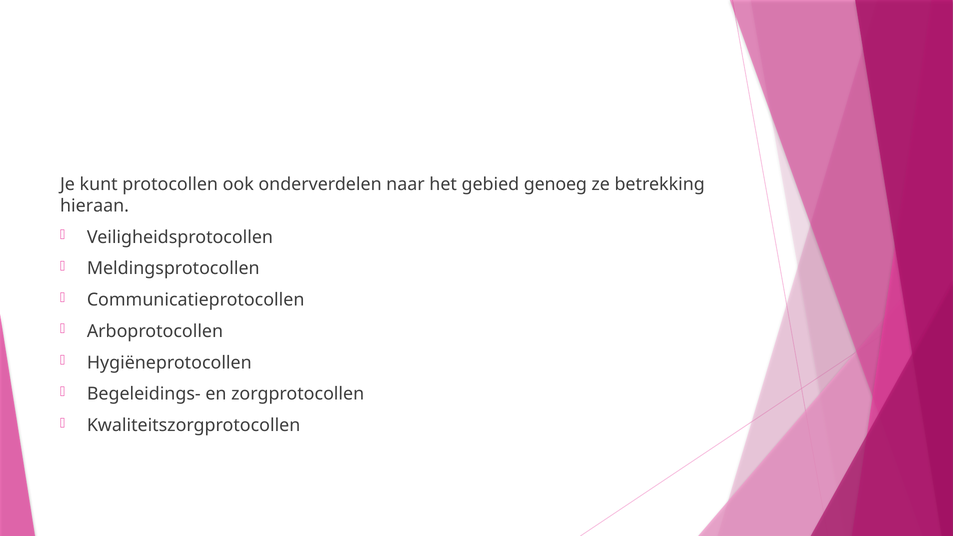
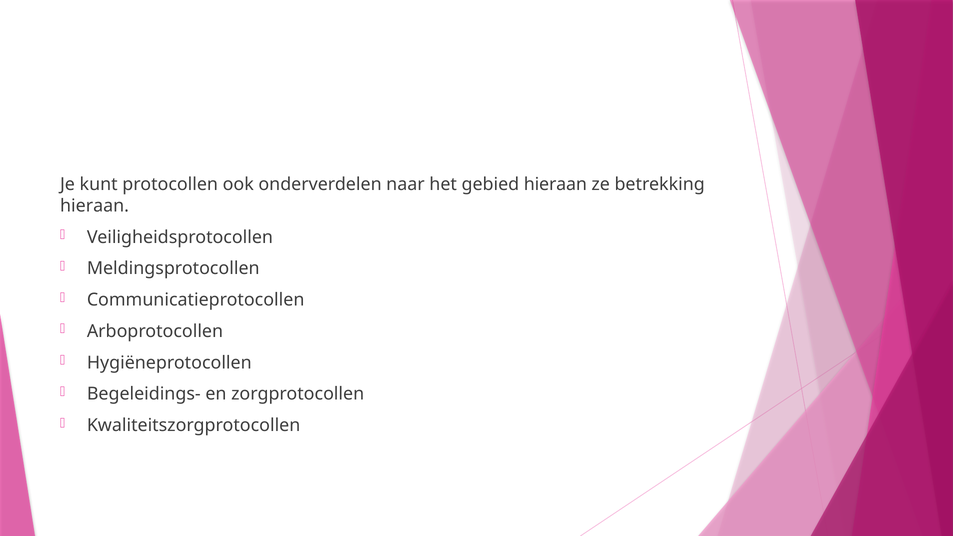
gebied genoeg: genoeg -> hieraan
